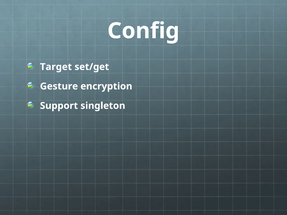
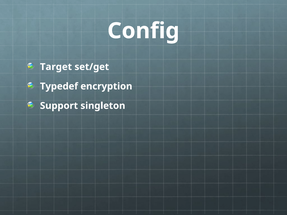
Gesture: Gesture -> Typedef
